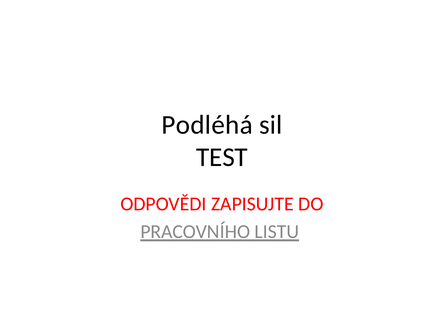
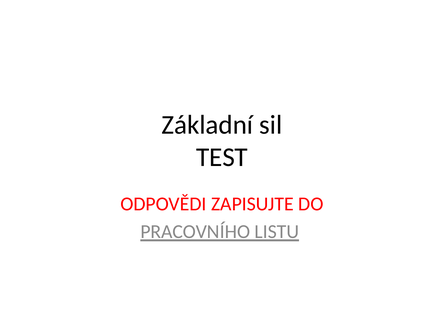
Podléhá: Podléhá -> Základní
